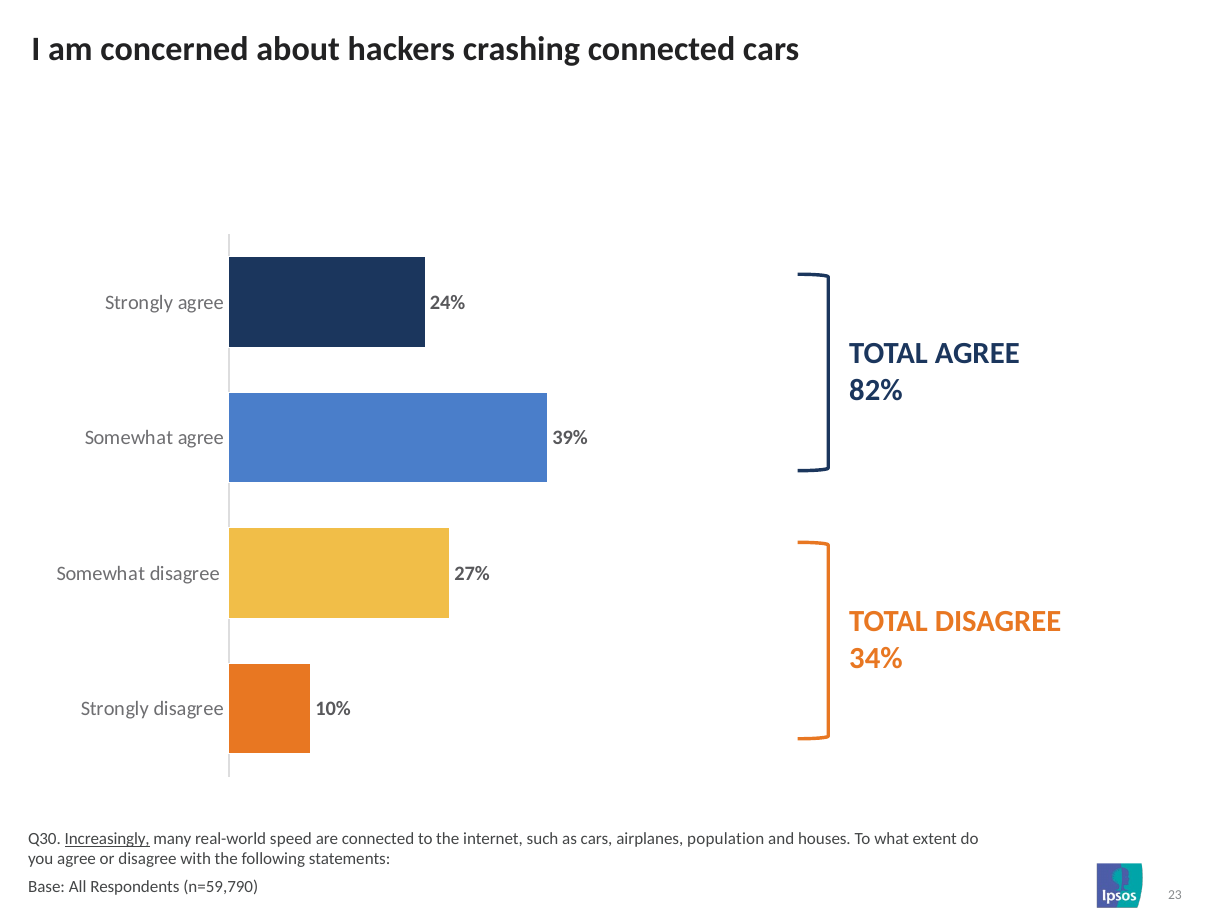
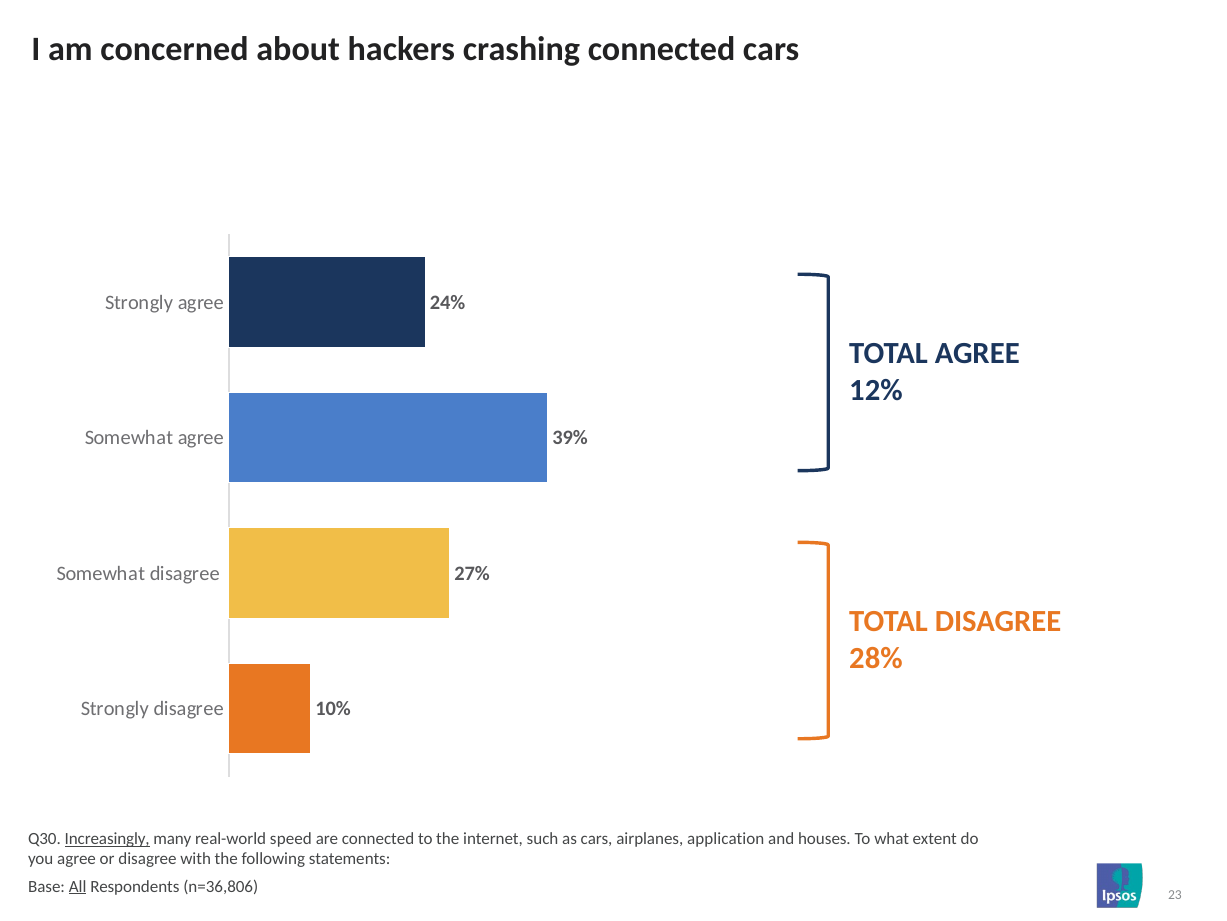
82%: 82% -> 12%
34%: 34% -> 28%
population: population -> application
All underline: none -> present
n=59,790: n=59,790 -> n=36,806
